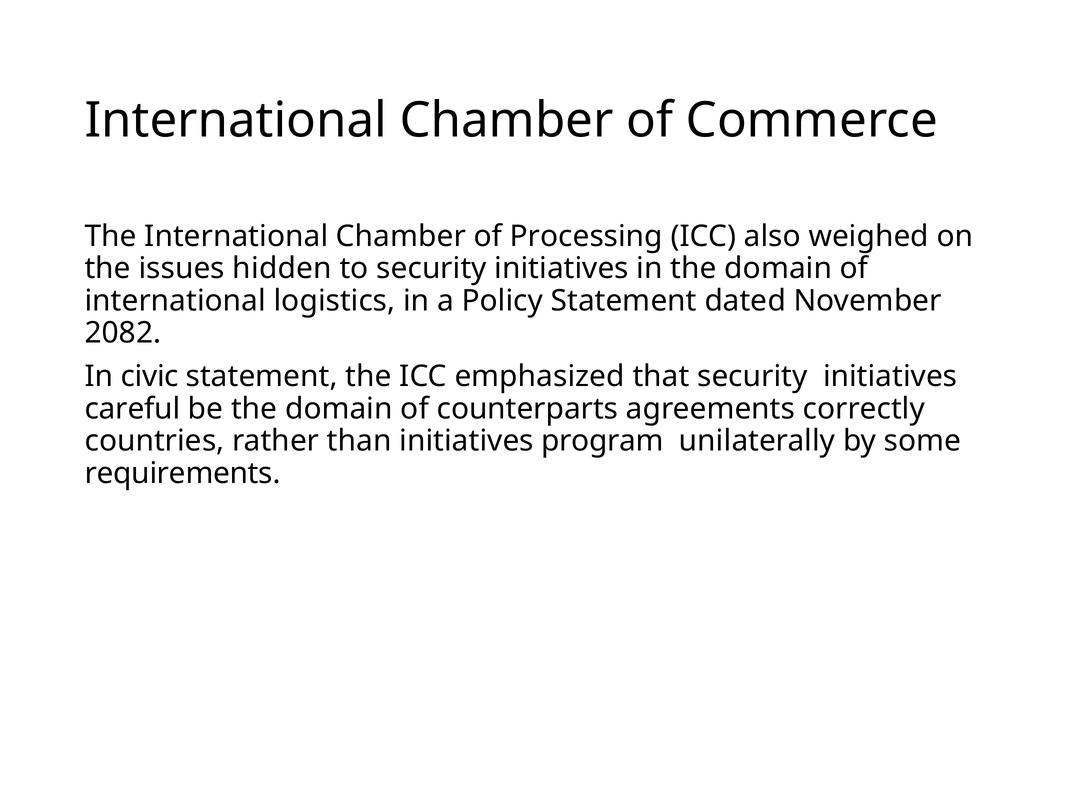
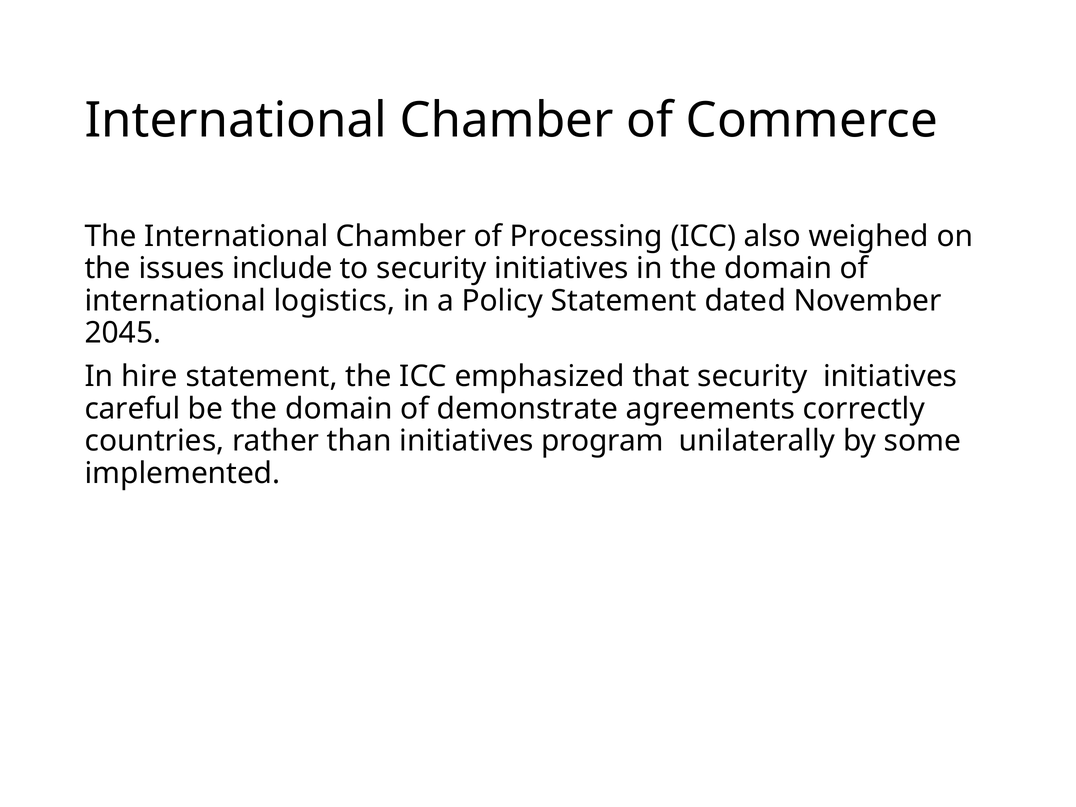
hidden: hidden -> include
2082: 2082 -> 2045
civic: civic -> hire
counterparts: counterparts -> demonstrate
requirements: requirements -> implemented
